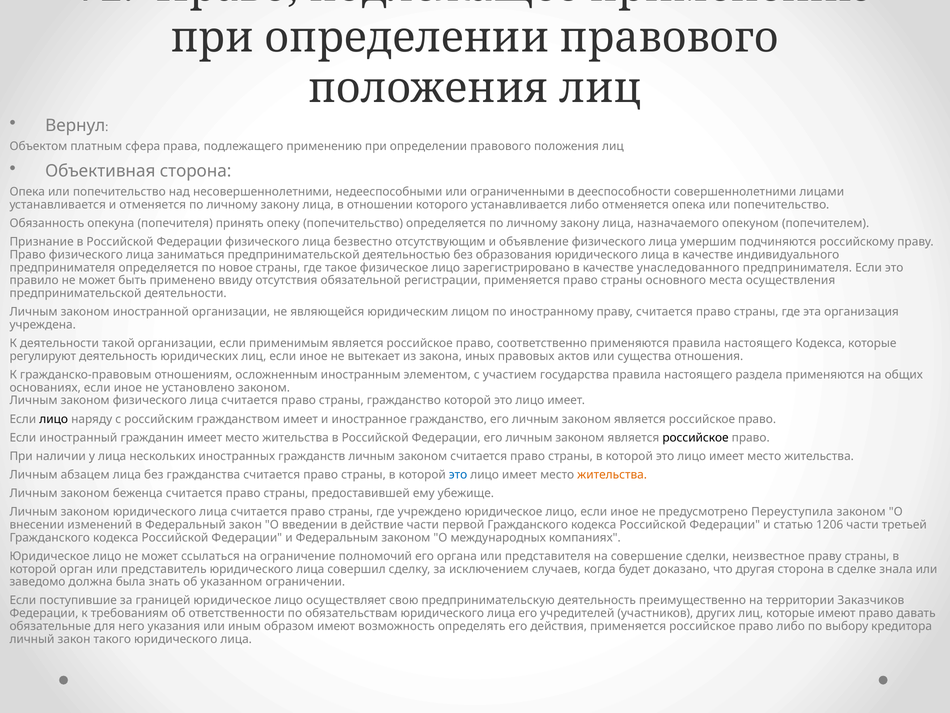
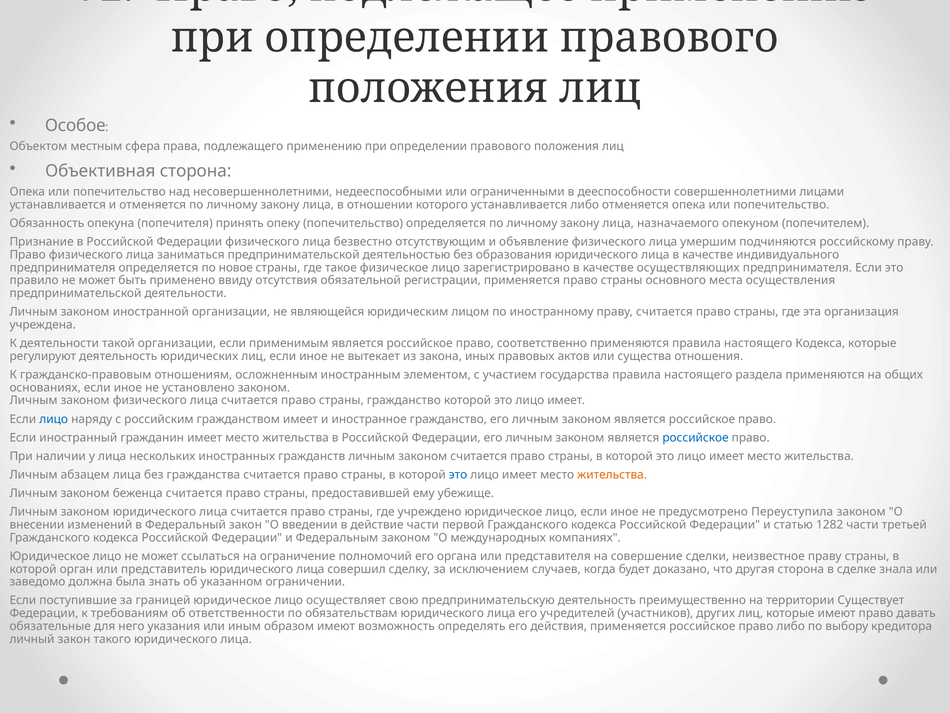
Вернул: Вернул -> Особое
платным: платным -> местным
унаследованного: унаследованного -> осуществляющих
лицо at (54, 419) colour: black -> blue
российское at (696, 437) colour: black -> blue
1206: 1206 -> 1282
Заказчиков: Заказчиков -> Существует
